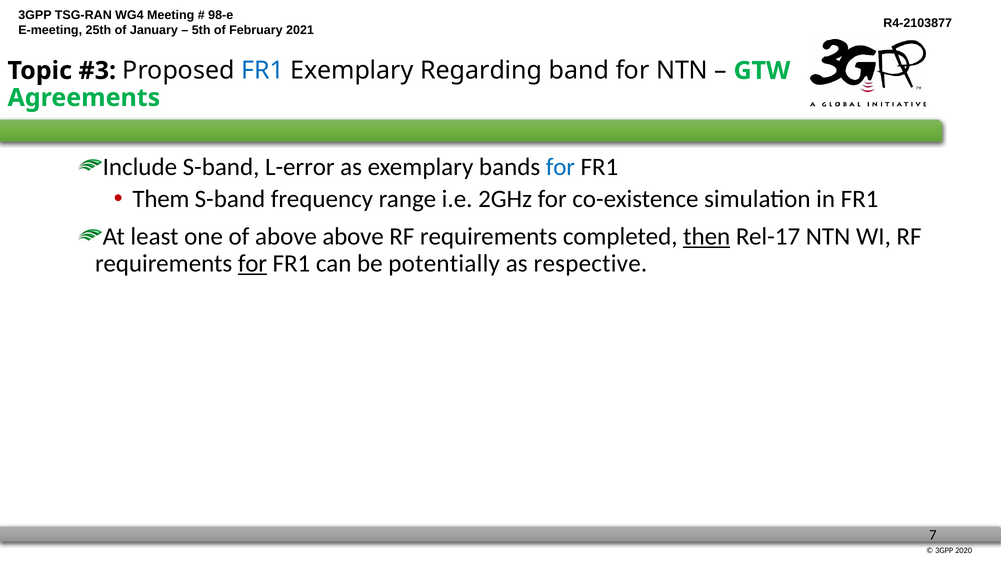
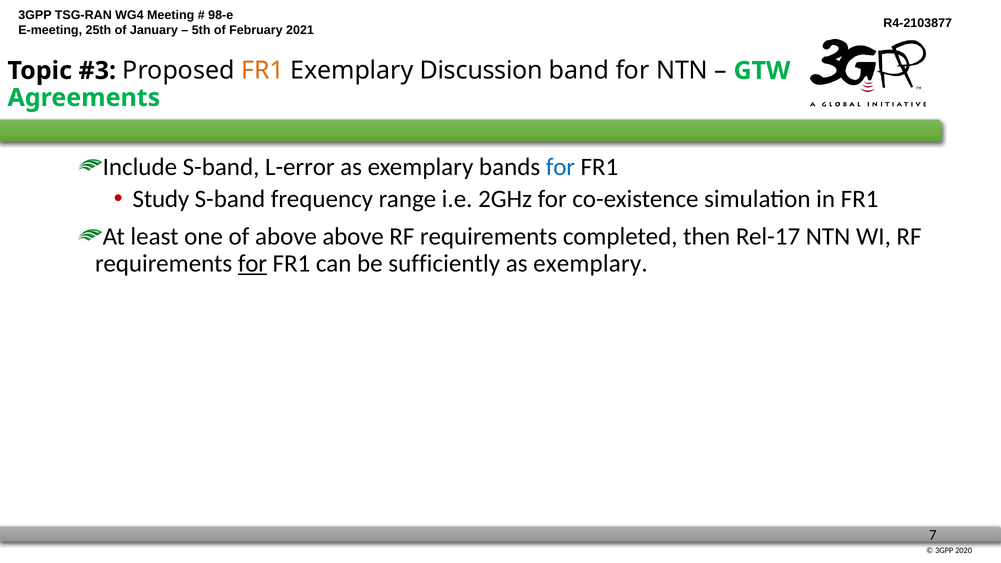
FR1 at (262, 71) colour: blue -> orange
Regarding: Regarding -> Discussion
Them: Them -> Study
then underline: present -> none
potentially: potentially -> sufficiently
respective at (590, 264): respective -> exemplary
